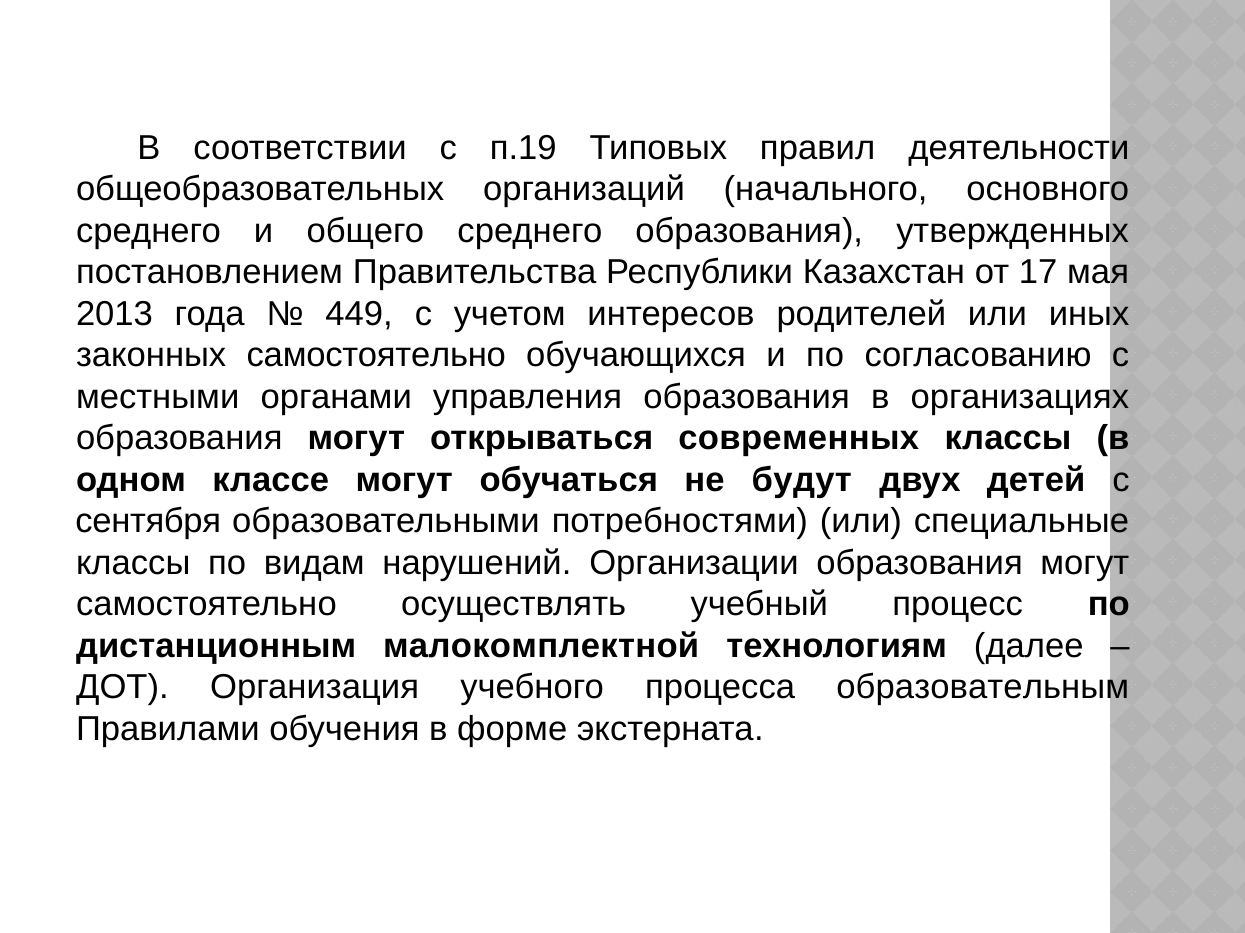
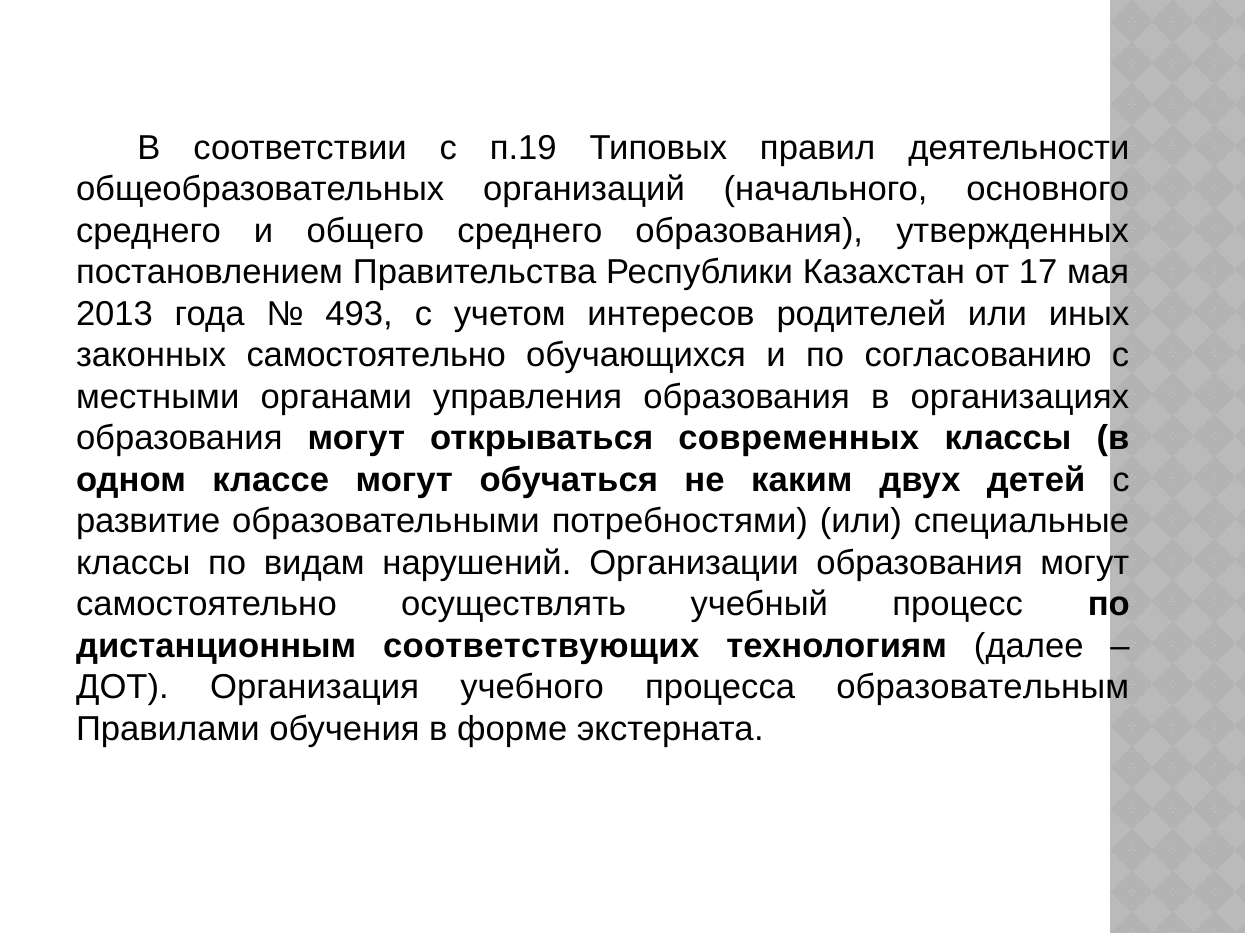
449: 449 -> 493
будут: будут -> каким
сентября: сентября -> развитие
малокомплектной: малокомплектной -> соответствующих
